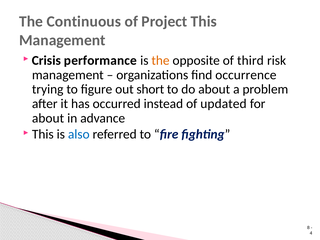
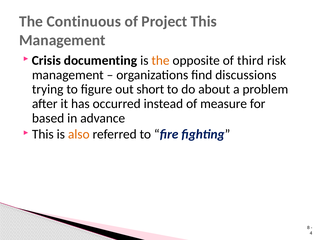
performance: performance -> documenting
occurrence: occurrence -> discussions
updated: updated -> measure
about at (48, 118): about -> based
also colour: blue -> orange
